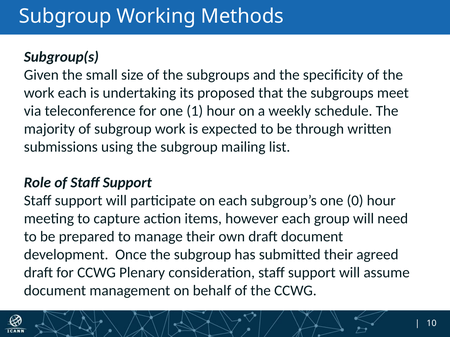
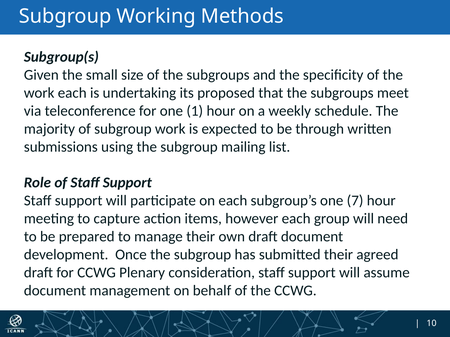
0: 0 -> 7
